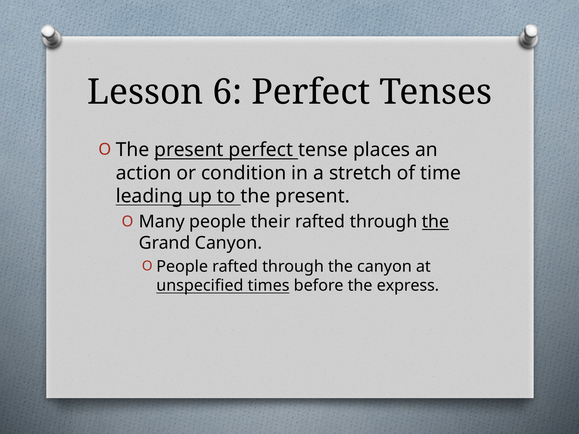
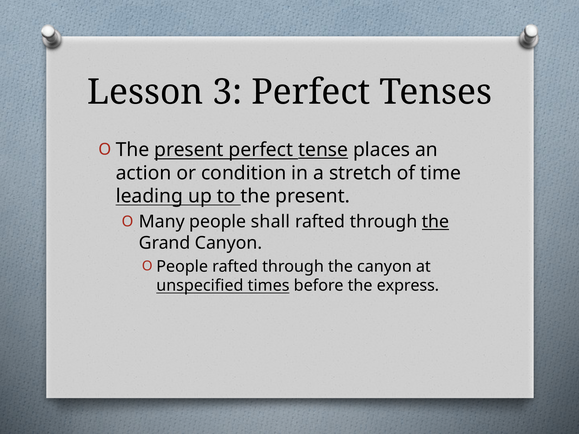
6: 6 -> 3
tense underline: none -> present
their: their -> shall
